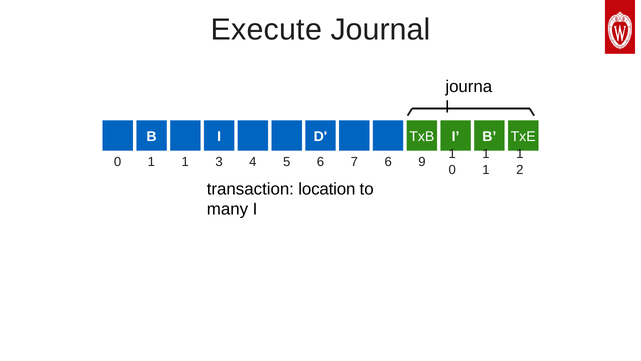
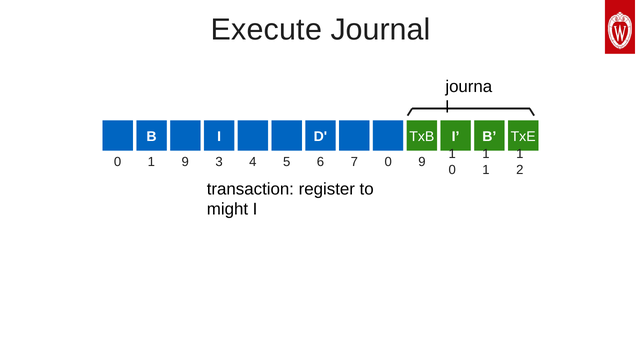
1 at (185, 162): 1 -> 9
7 6: 6 -> 0
location: location -> register
many: many -> might
